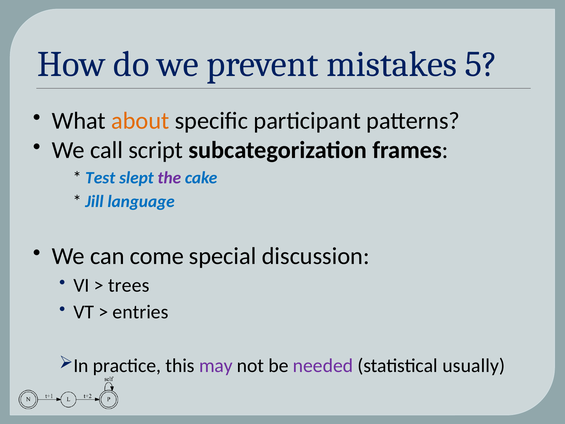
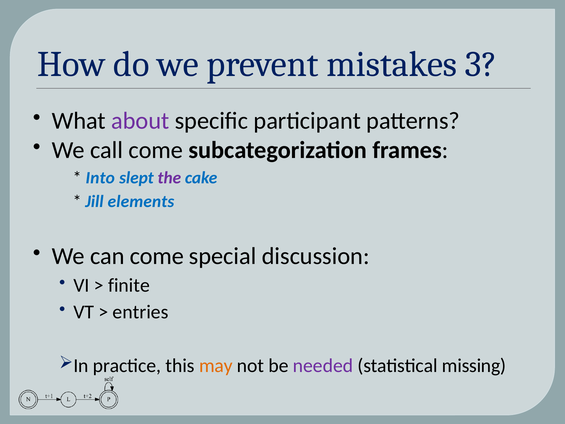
5: 5 -> 3
about colour: orange -> purple
call script: script -> come
Test: Test -> Into
language: language -> elements
trees: trees -> finite
may colour: purple -> orange
usually: usually -> missing
